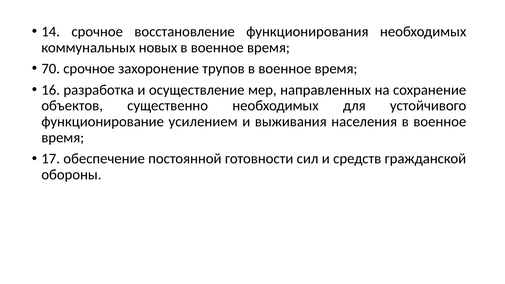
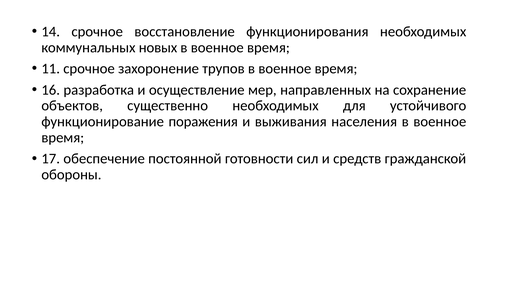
70: 70 -> 11
усилением: усилением -> поражения
